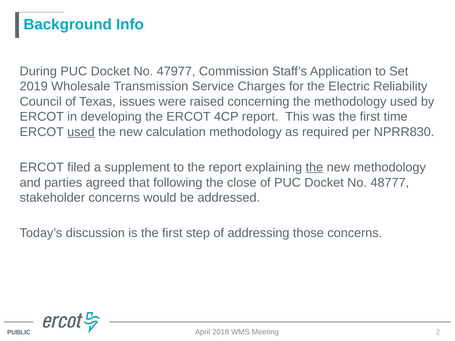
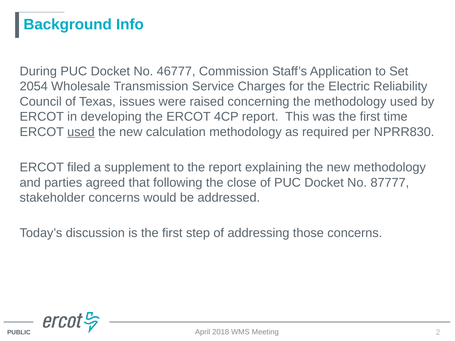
47977: 47977 -> 46777
2019: 2019 -> 2054
the at (314, 167) underline: present -> none
48777: 48777 -> 87777
